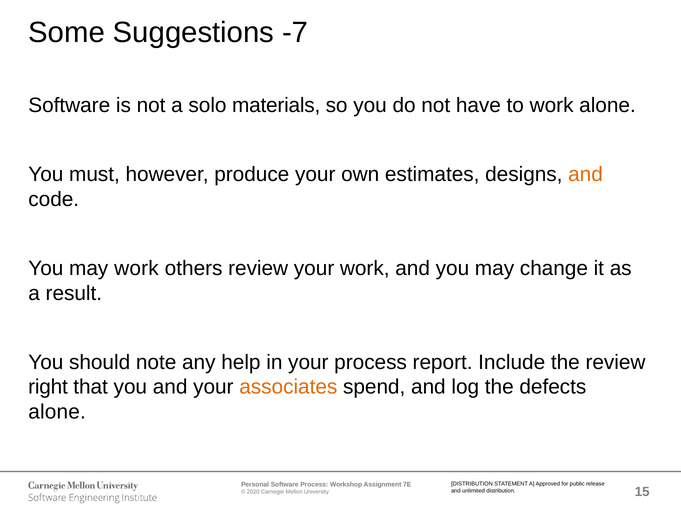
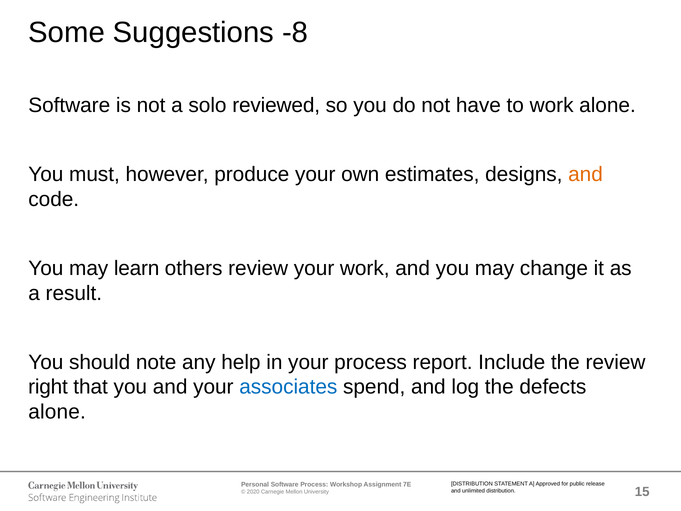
-7: -7 -> -8
materials: materials -> reviewed
may work: work -> learn
associates colour: orange -> blue
